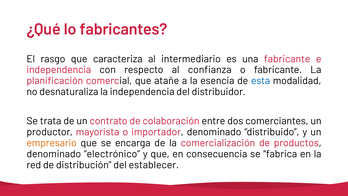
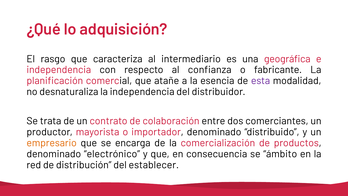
fabricantes: fabricantes -> adquisición
una fabricante: fabricante -> geográfica
esta colour: blue -> purple
fabrica: fabrica -> ámbito
